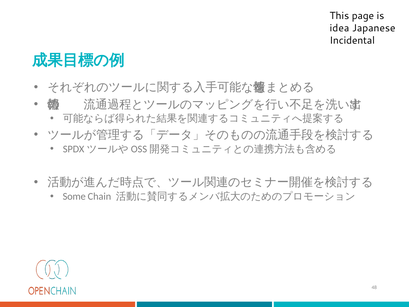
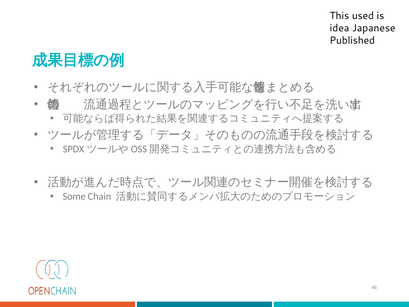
page: page -> used
Incidental: Incidental -> Published
